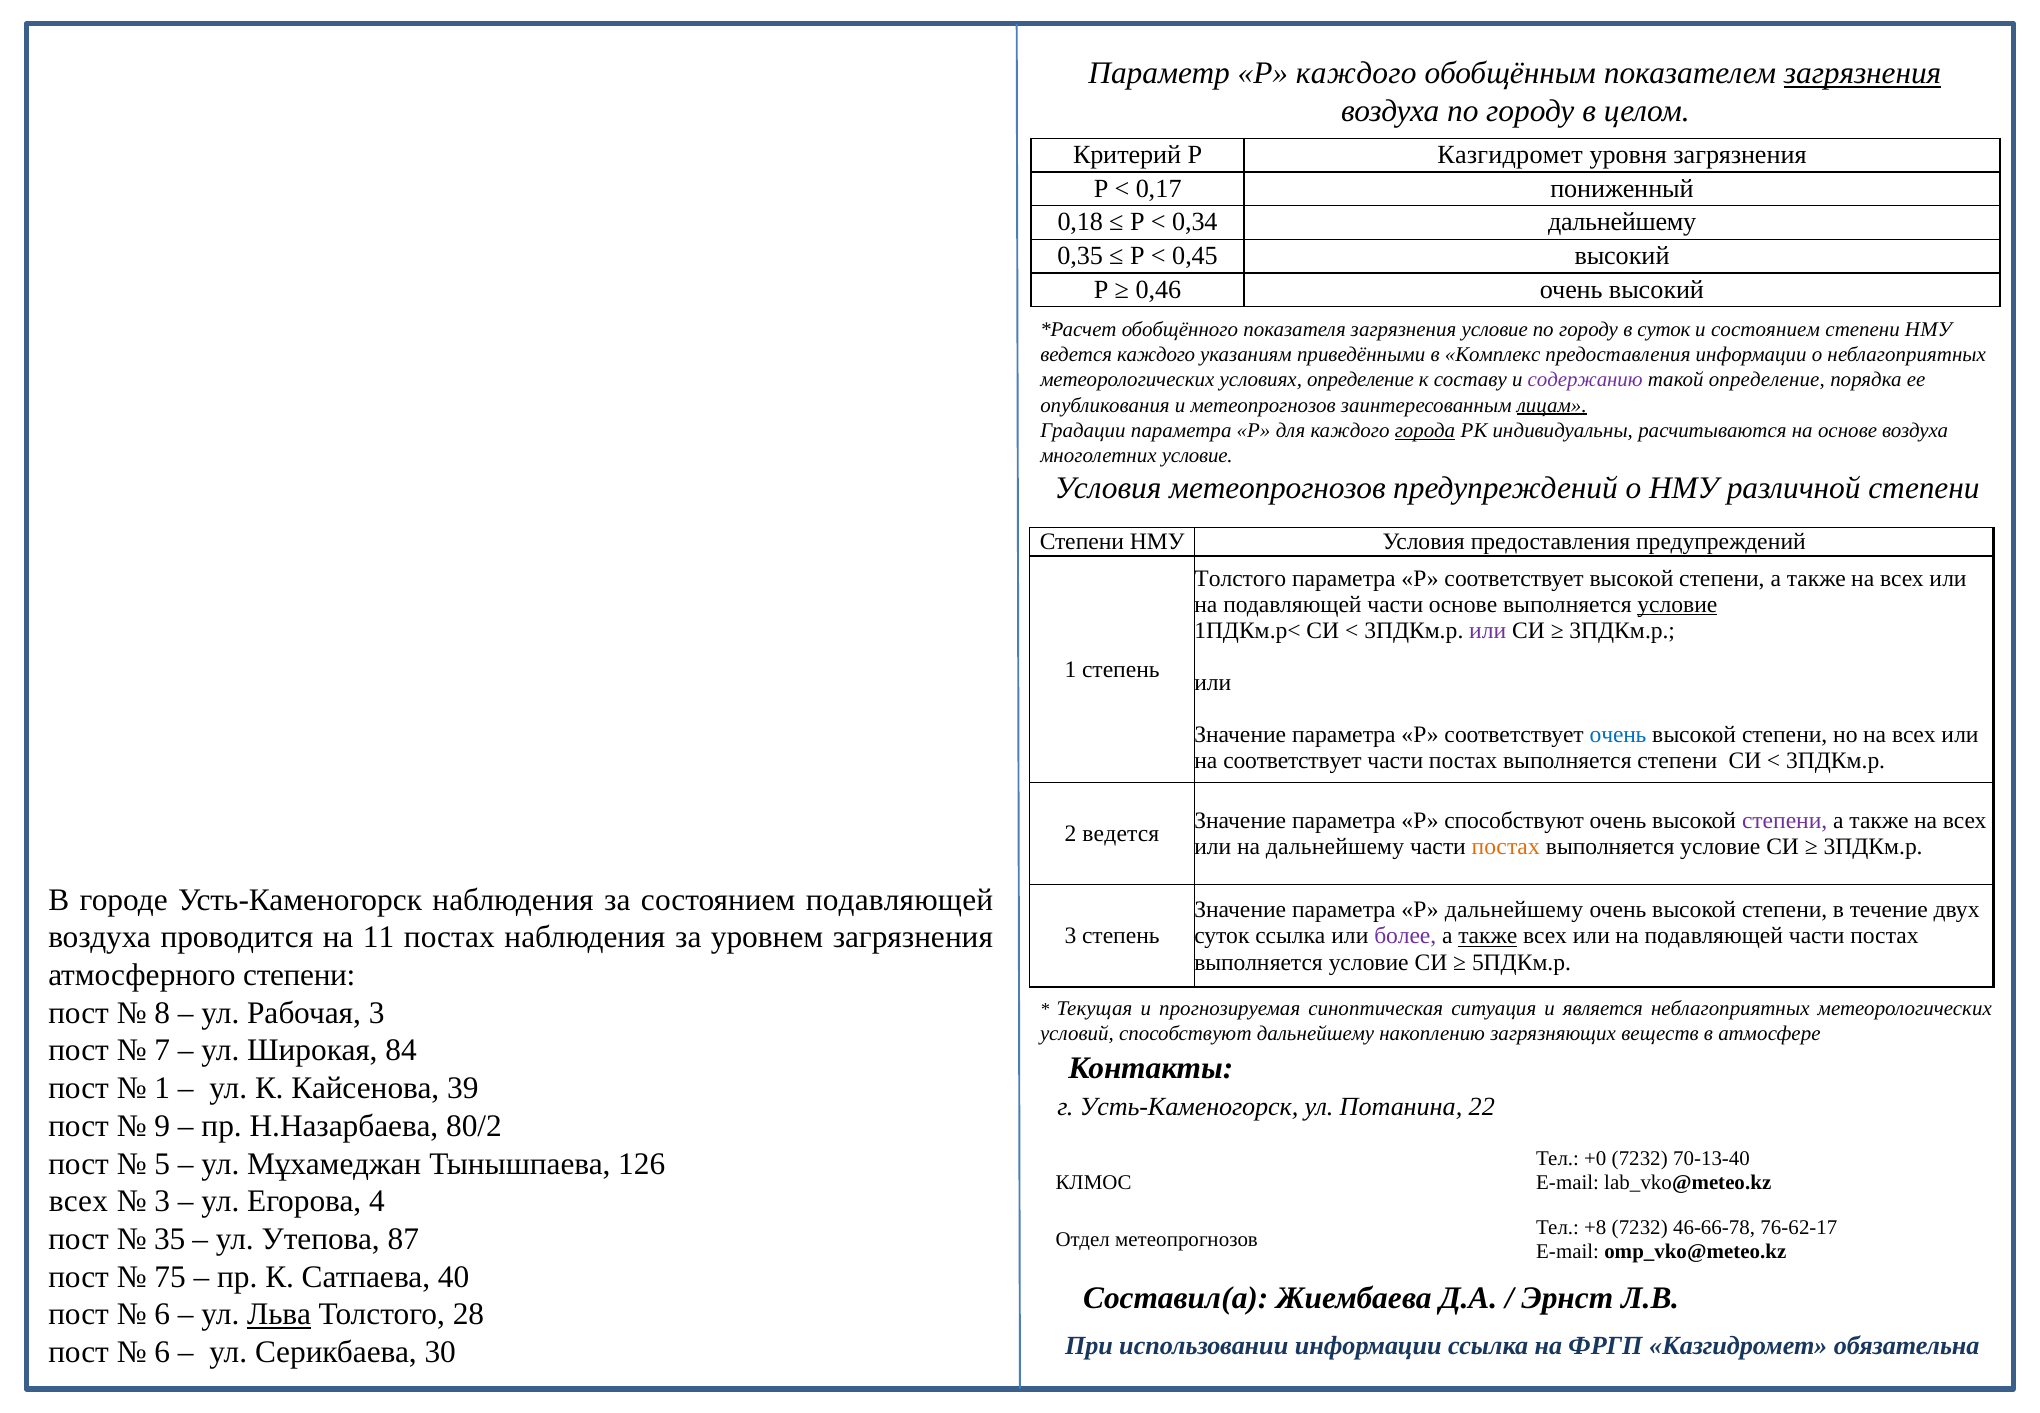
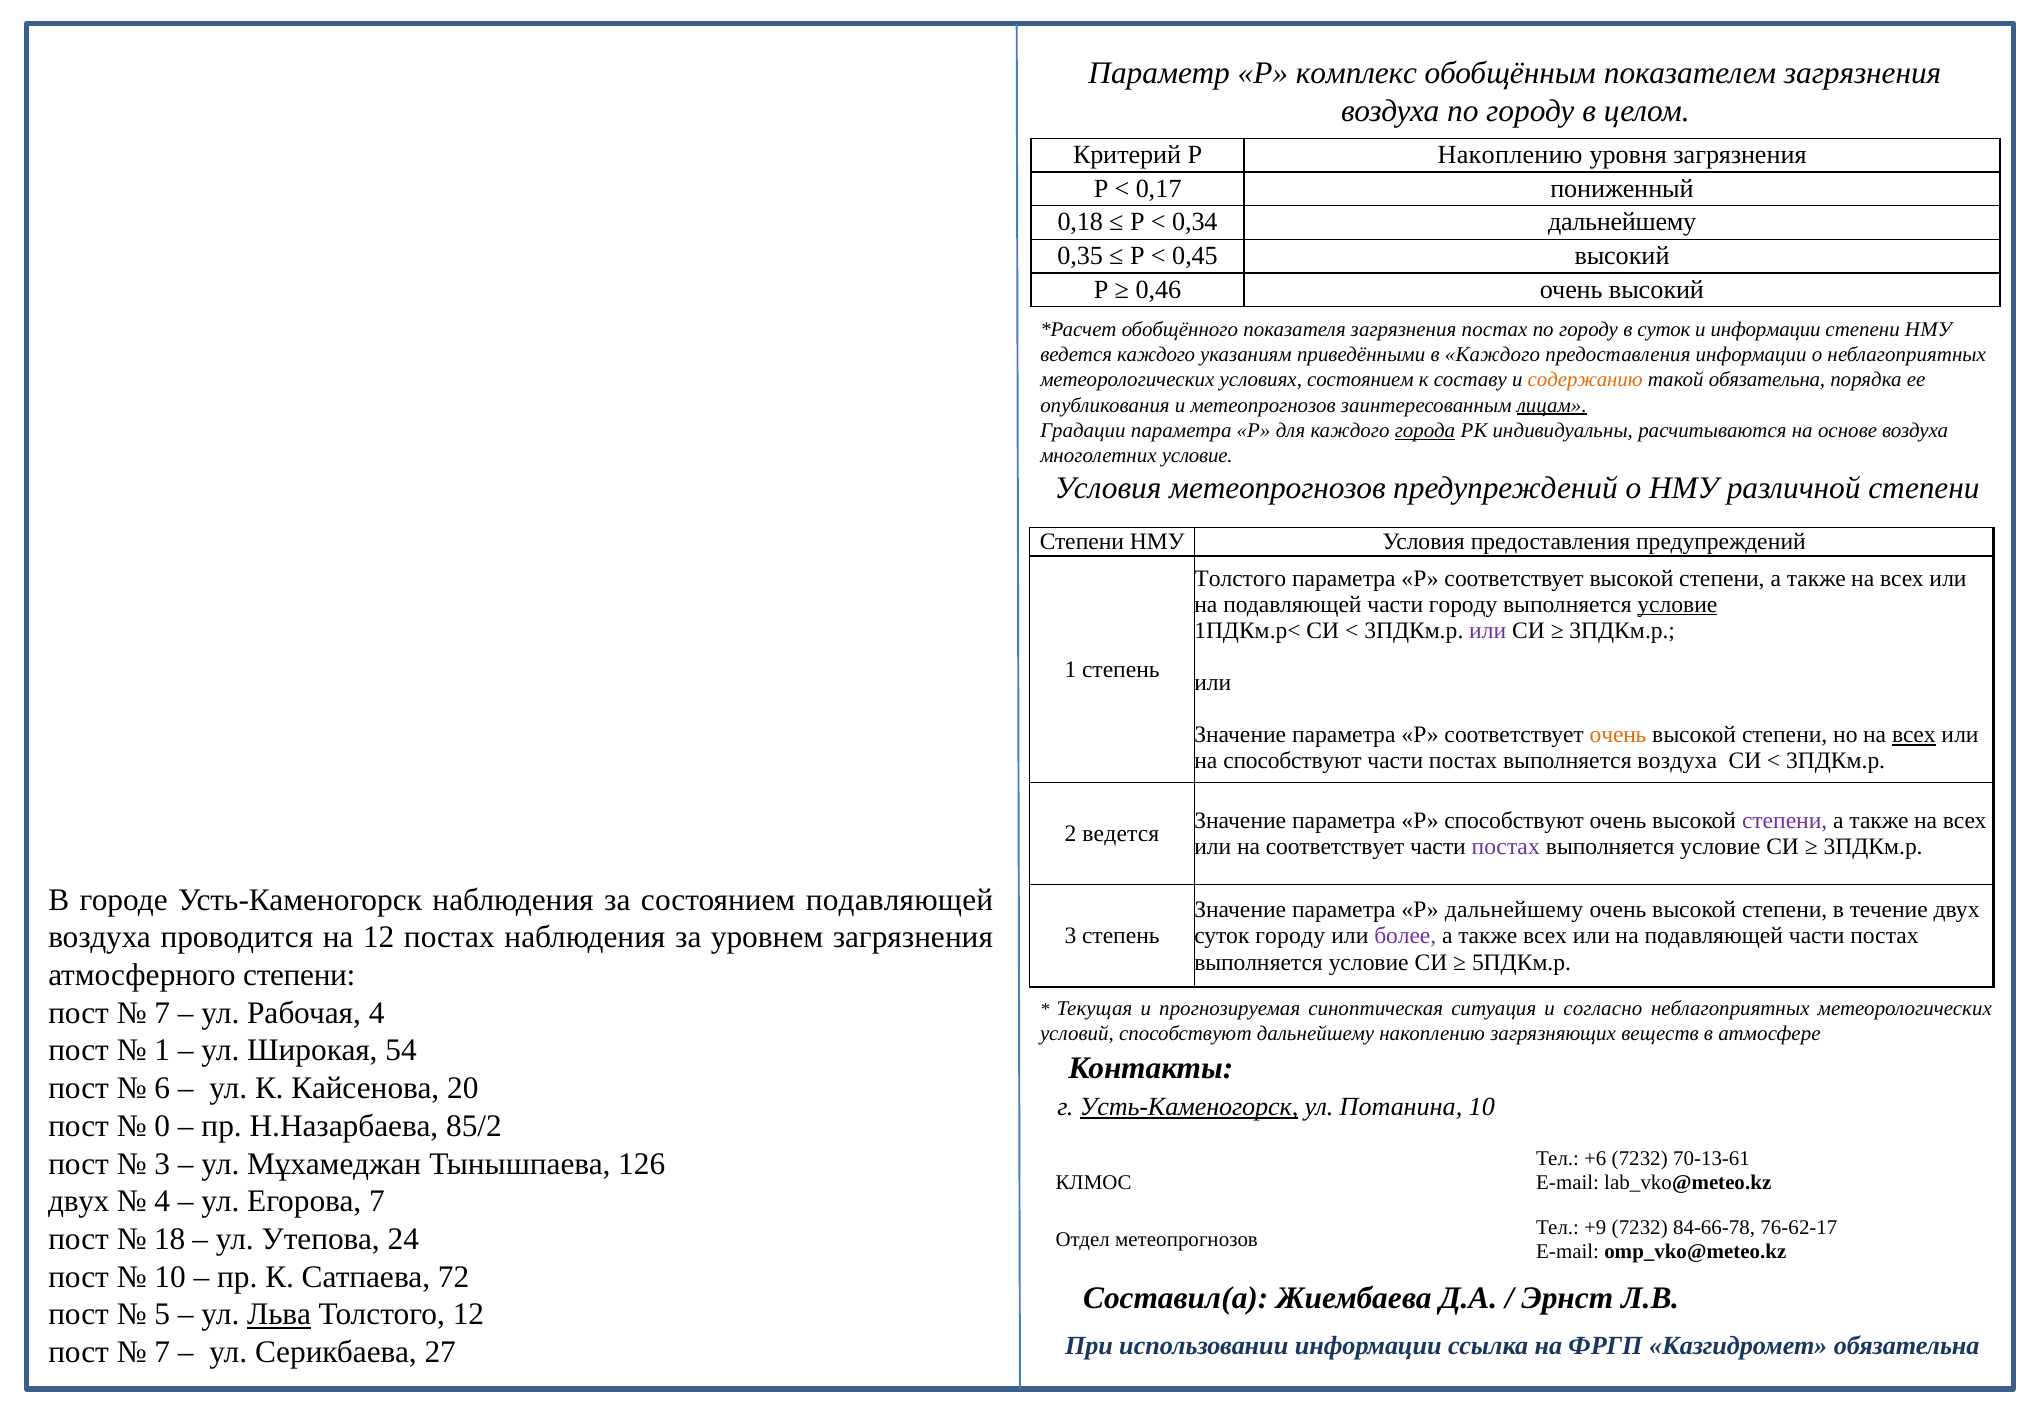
Р каждого: каждого -> комплекс
загрязнения at (1863, 73) underline: present -> none
Р Казгидромет: Казгидромет -> Накоплению
загрязнения условие: условие -> постах
и состоянием: состоянием -> информации
в Комплекс: Комплекс -> Каждого
условиях определение: определение -> состоянием
содержанию colour: purple -> orange
такой определение: определение -> обязательна
части основе: основе -> городу
очень at (1618, 735) colour: blue -> orange
всех at (1914, 735) underline: none -> present
на соответствует: соответствует -> способствуют
выполняется степени: степени -> воздуха
на дальнейшему: дальнейшему -> соответствует
постах at (1506, 847) colour: orange -> purple
на 11: 11 -> 12
суток ссылка: ссылка -> городу
также at (1488, 936) underline: present -> none
8 at (162, 1012): 8 -> 7
Рабочая 3: 3 -> 4
является: является -> согласно
7 at (162, 1050): 7 -> 1
84: 84 -> 54
1 at (162, 1088): 1 -> 6
39: 39 -> 20
Усть-Каменогорск at (1189, 1106) underline: none -> present
Потанина 22: 22 -> 10
9: 9 -> 0
80/2: 80/2 -> 85/2
5 at (162, 1163): 5 -> 3
+0: +0 -> +6
70-13-40: 70-13-40 -> 70-13-61
всех at (78, 1201): всех -> двух
3 at (162, 1201): 3 -> 4
Егорова 4: 4 -> 7
+8: +8 -> +9
46-66-78: 46-66-78 -> 84-66-78
35: 35 -> 18
87: 87 -> 24
75 at (170, 1276): 75 -> 10
40: 40 -> 72
6 at (162, 1314): 6 -> 5
Толстого 28: 28 -> 12
6 at (162, 1351): 6 -> 7
30: 30 -> 27
